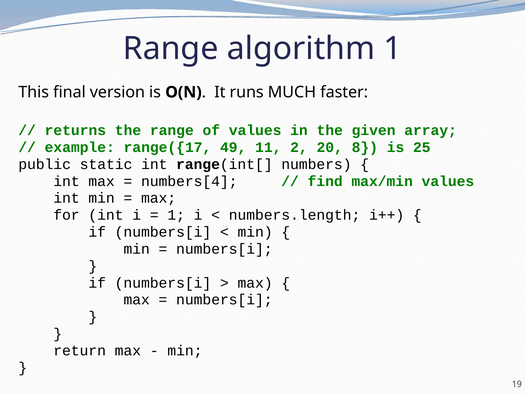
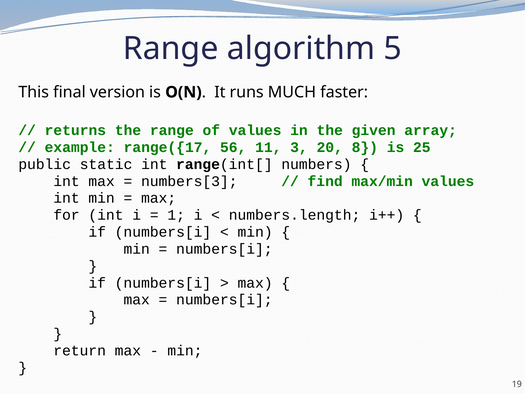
algorithm 1: 1 -> 5
49: 49 -> 56
2: 2 -> 3
numbers[4: numbers[4 -> numbers[3
